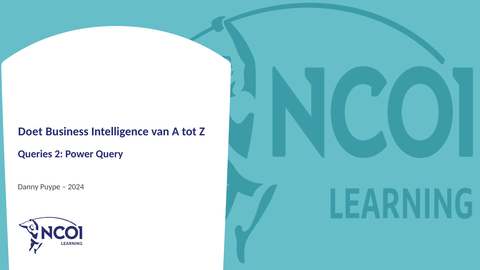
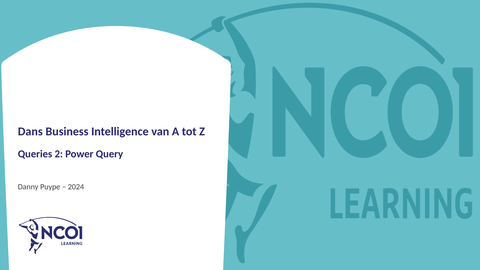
Doet: Doet -> Dans
